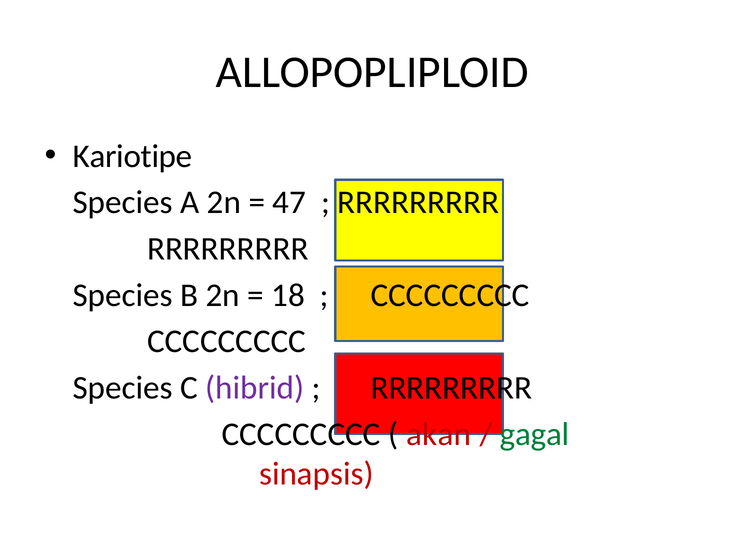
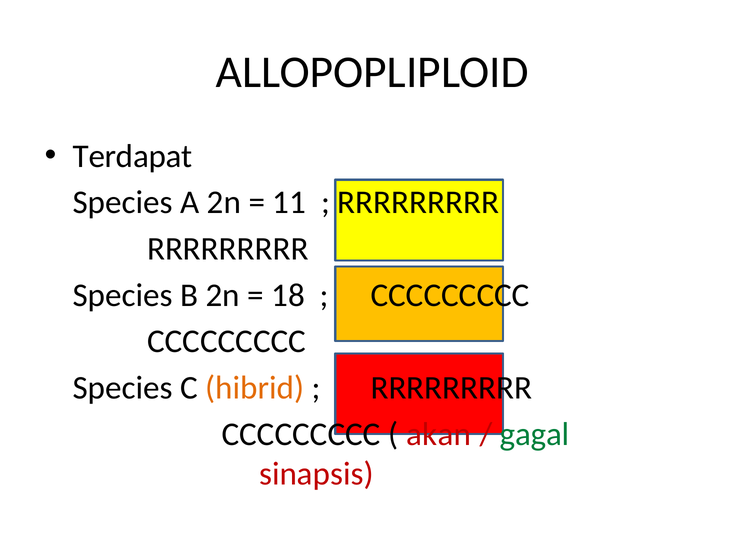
Kariotipe: Kariotipe -> Terdapat
47: 47 -> 11
hibrid colour: purple -> orange
